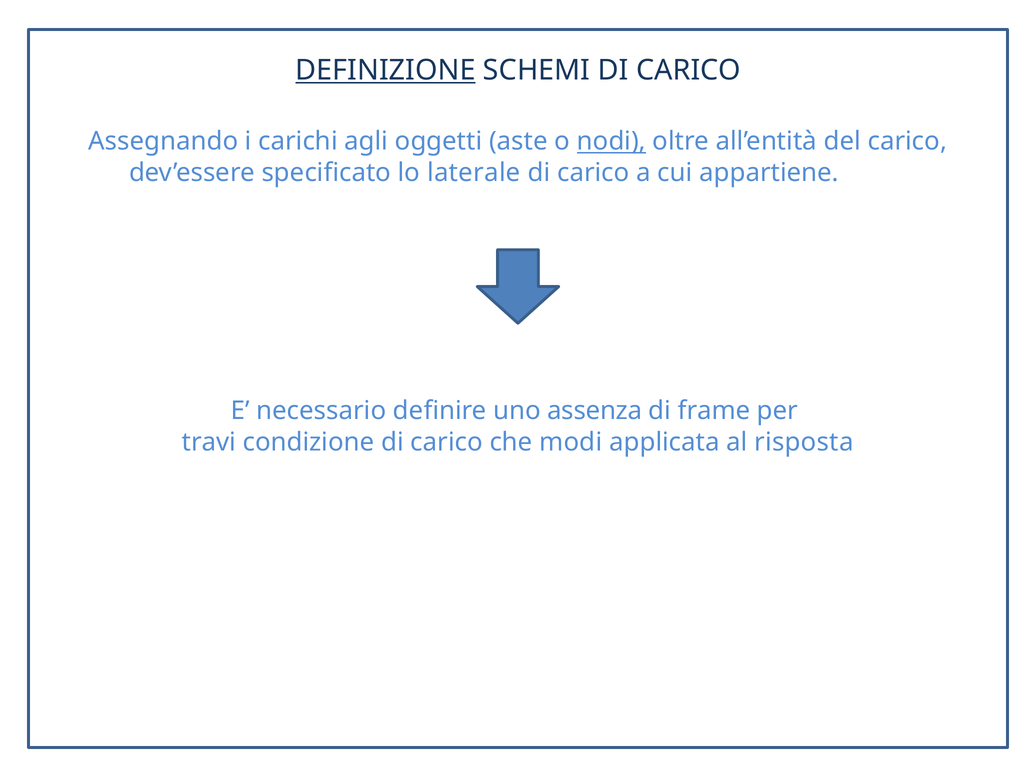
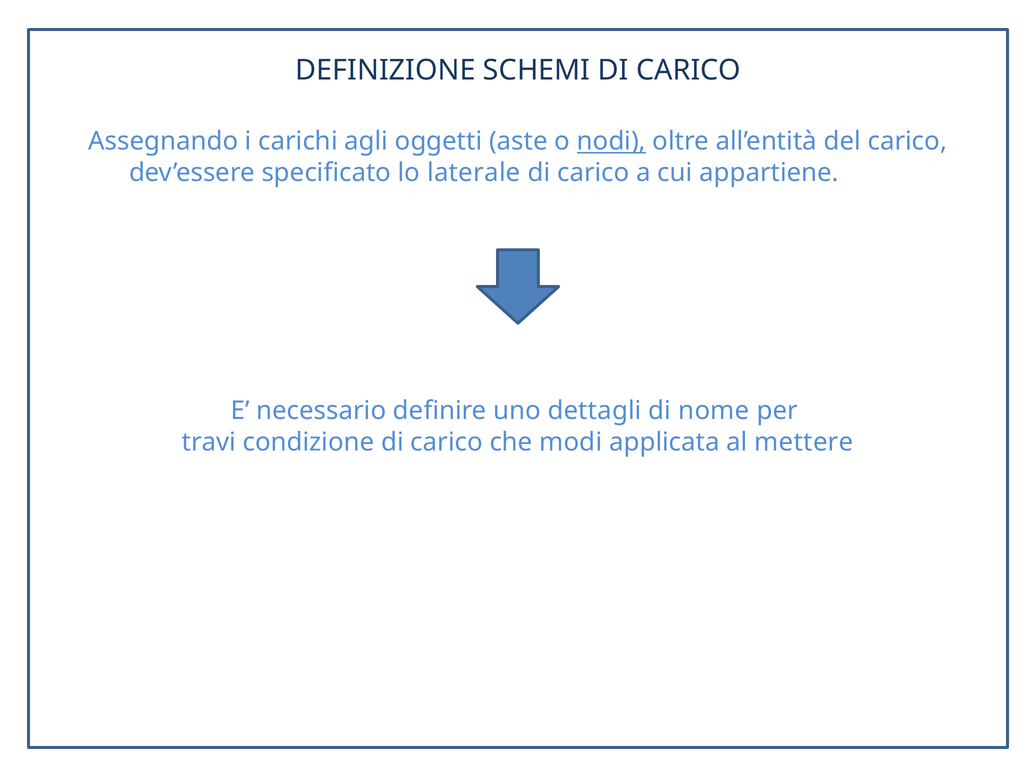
DEFINIZIONE underline: present -> none
assenza: assenza -> dettagli
frame: frame -> nome
risposta: risposta -> mettere
